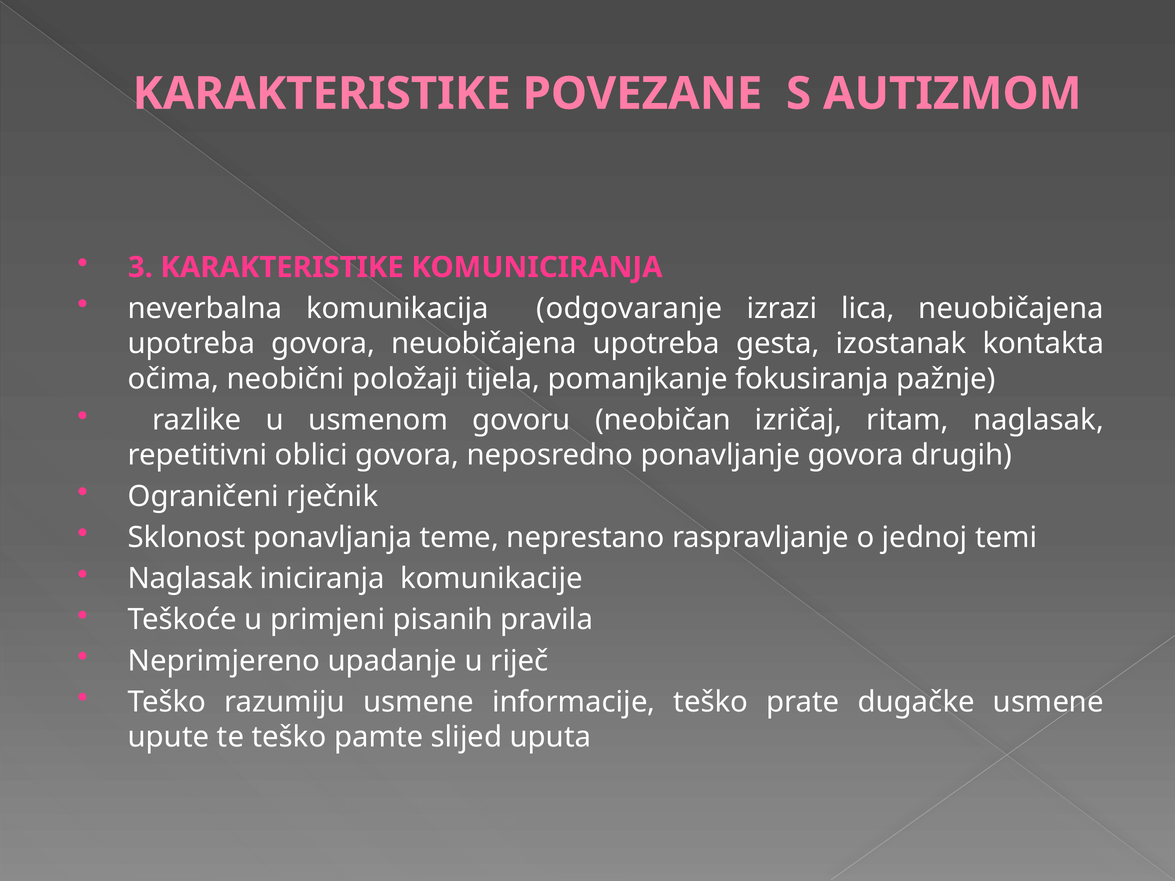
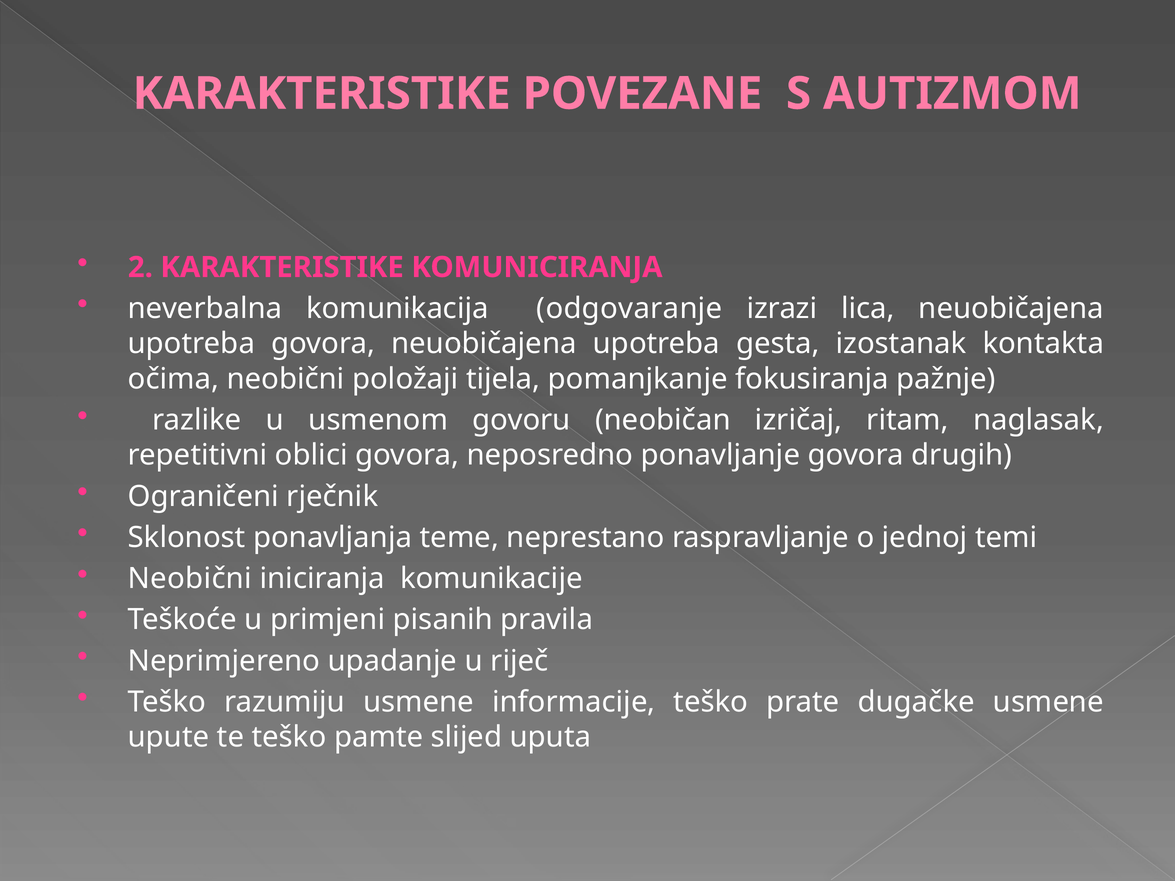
3: 3 -> 2
Naglasak at (190, 579): Naglasak -> Neobični
